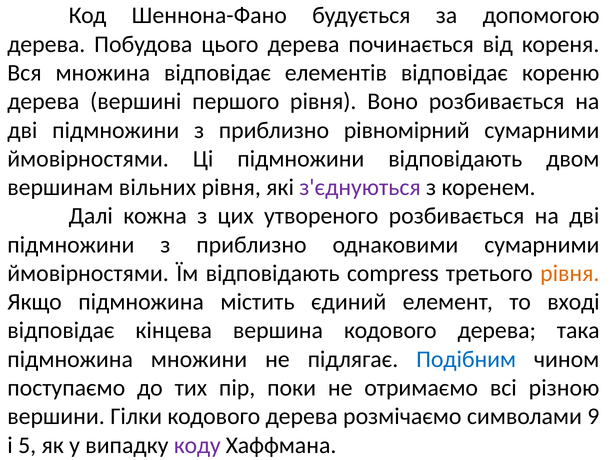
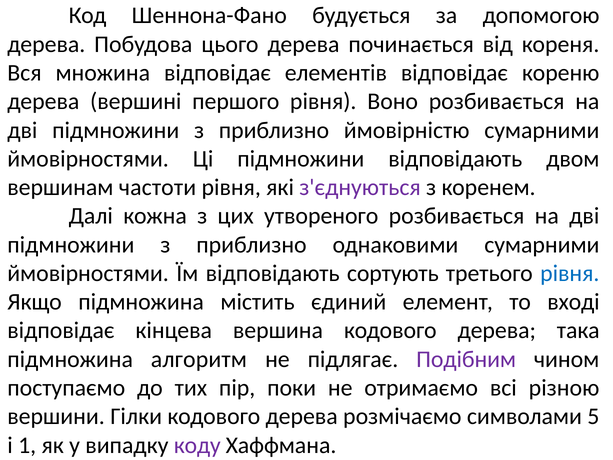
рівномірний: рівномірний -> ймовірністю
вільних: вільних -> частоти
compress: compress -> сортують
рівня at (570, 273) colour: orange -> blue
множини: множини -> алгоритм
Подібним colour: blue -> purple
9: 9 -> 5
5: 5 -> 1
